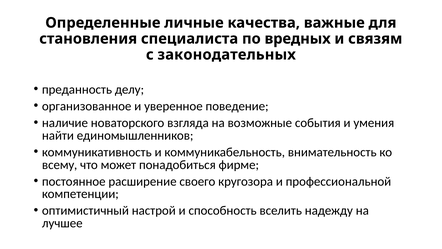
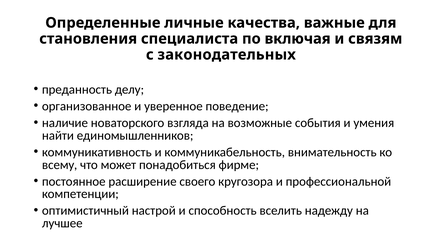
вредных: вредных -> включая
